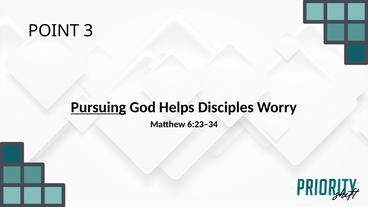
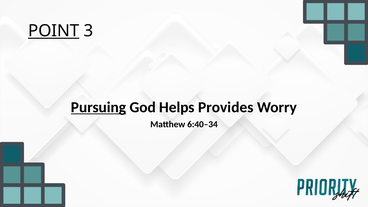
POINT underline: none -> present
Disciples: Disciples -> Provides
6:23–34: 6:23–34 -> 6:40–34
